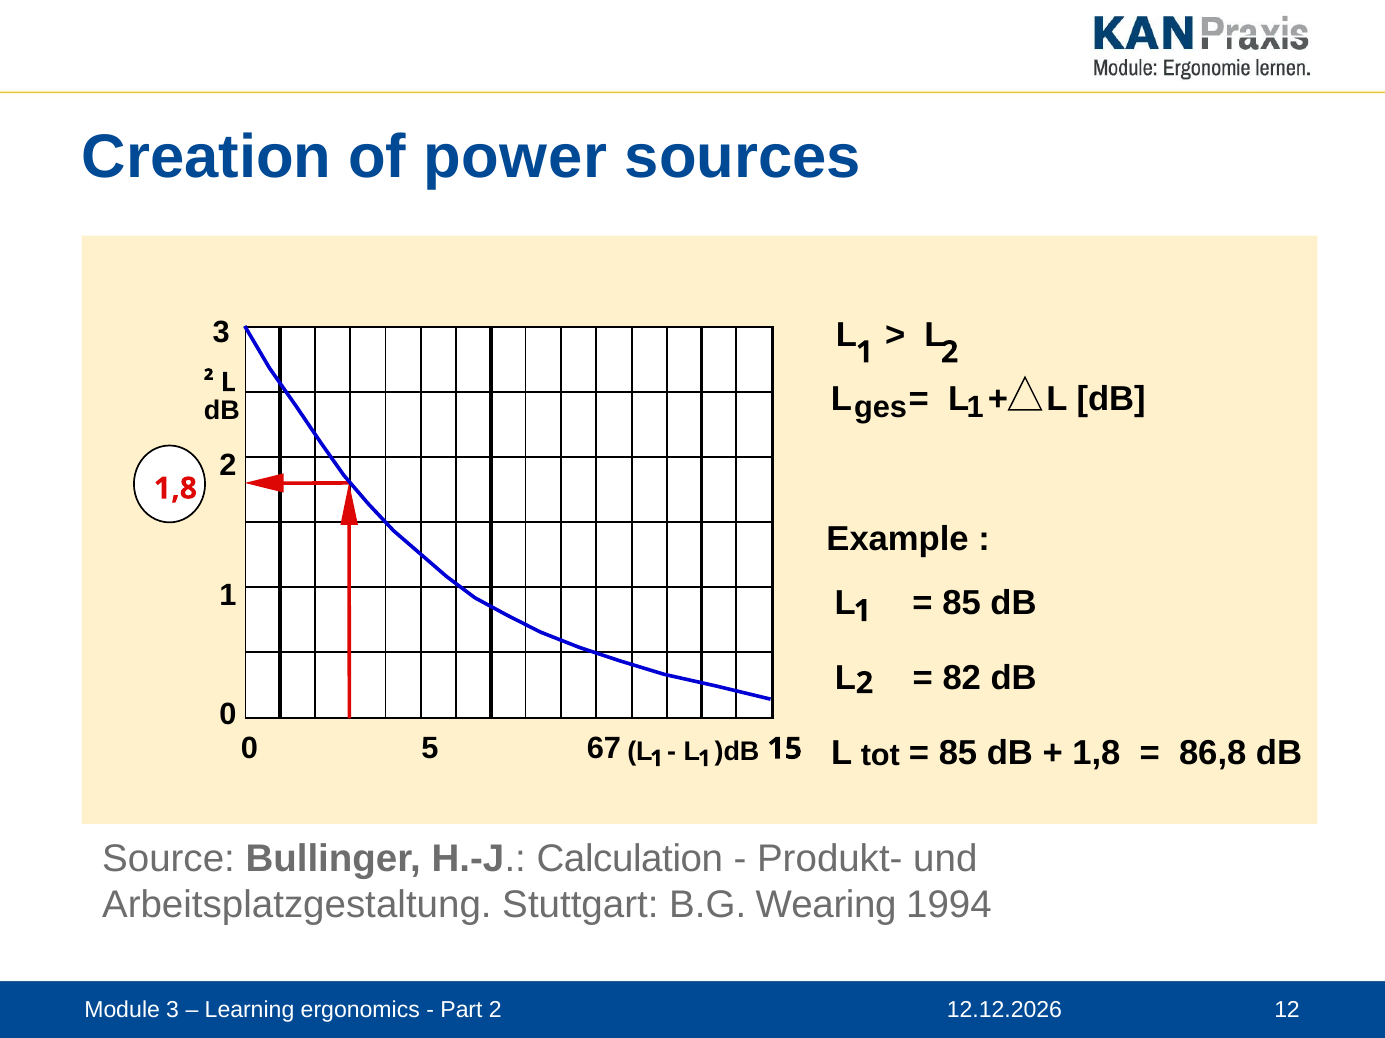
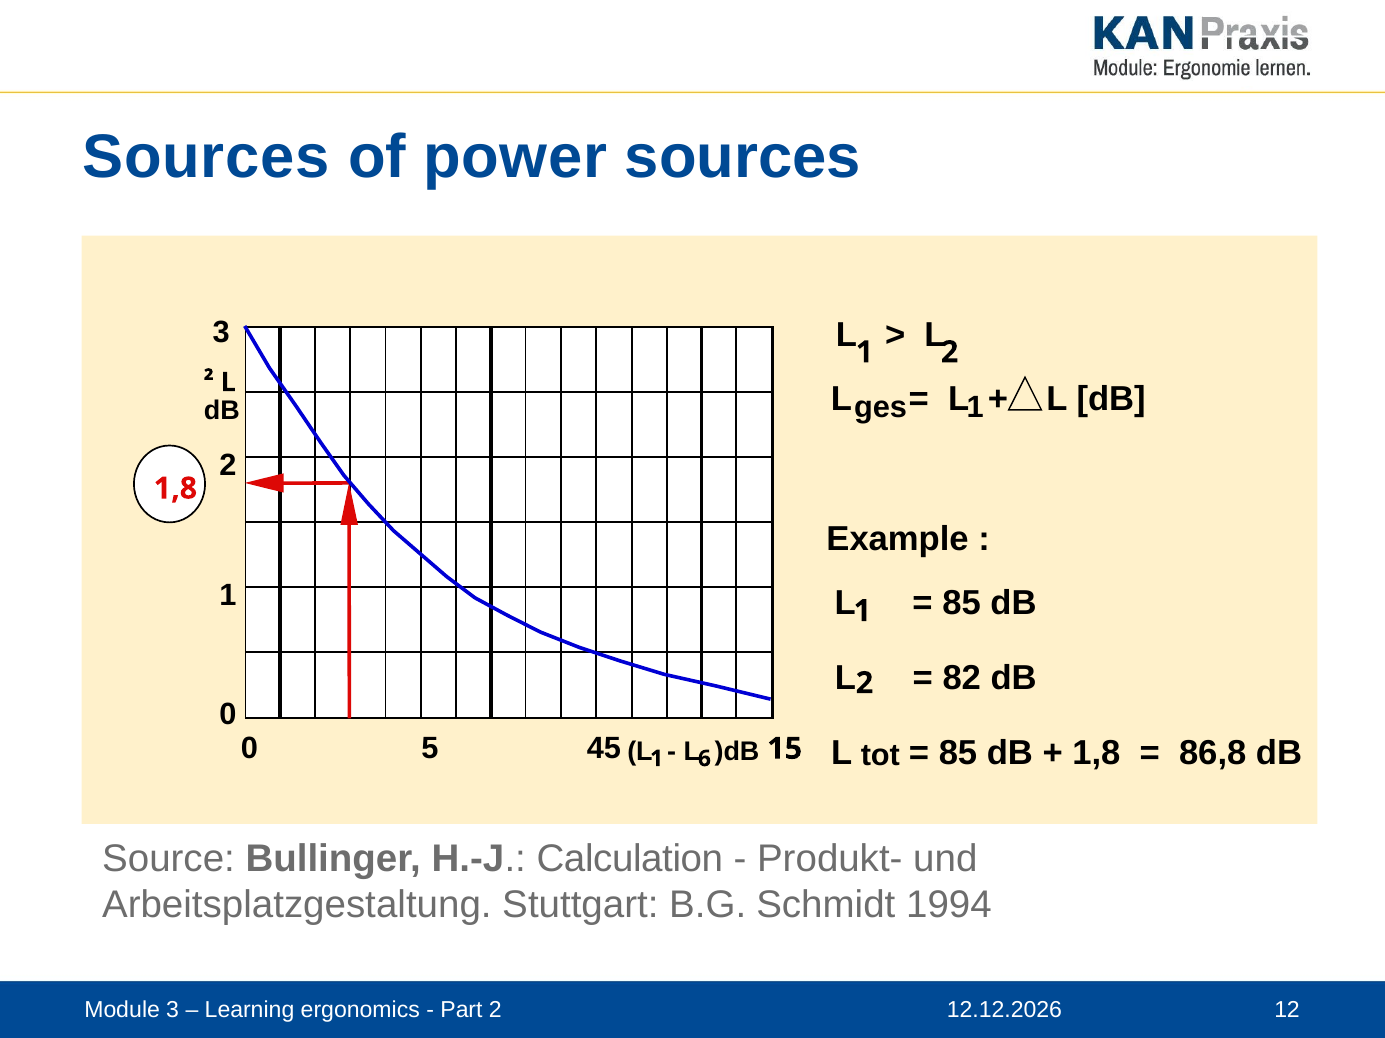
Creation at (206, 157): Creation -> Sources
67: 67 -> 45
1 1: 1 -> 6
Wearing: Wearing -> Schmidt
